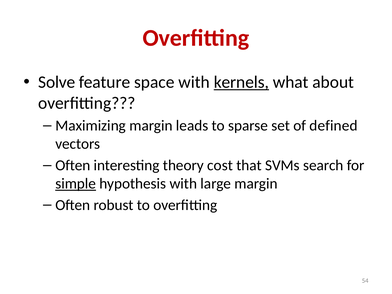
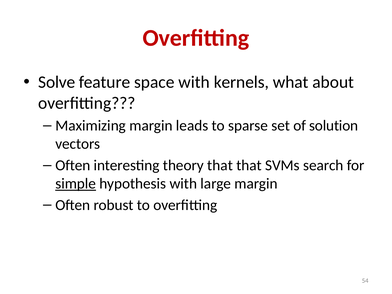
kernels underline: present -> none
defined: defined -> solution
theory cost: cost -> that
